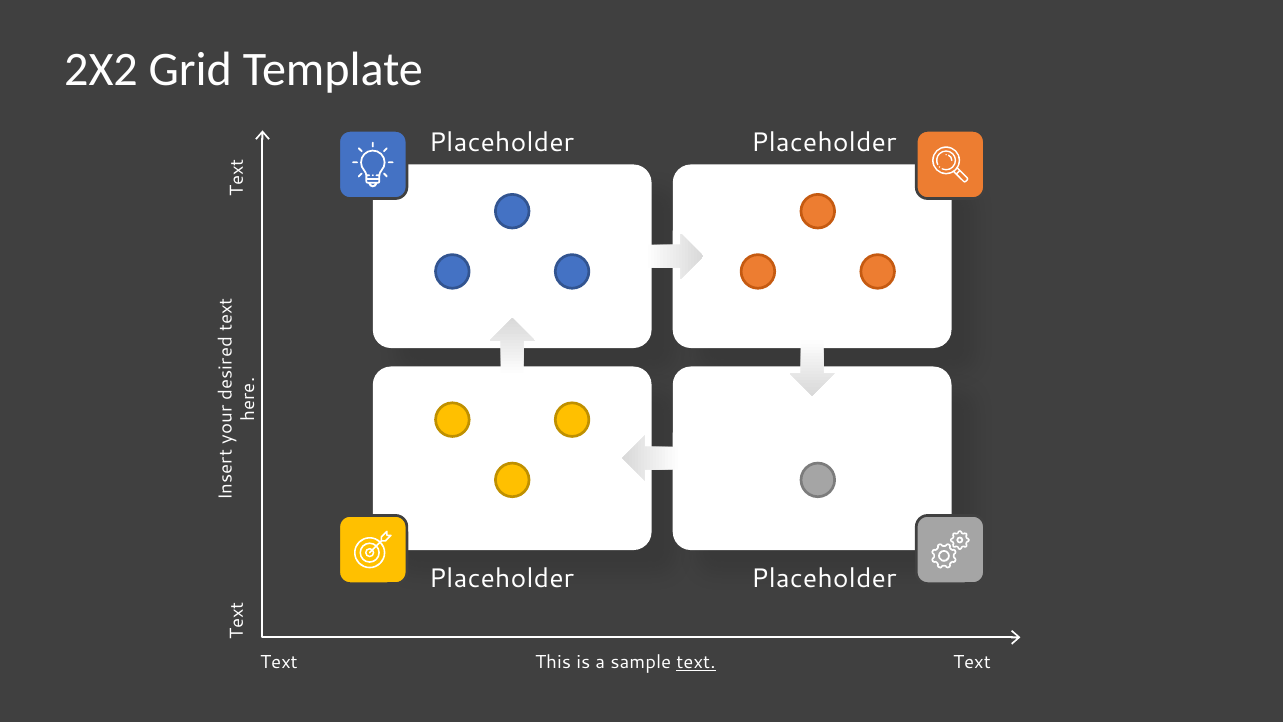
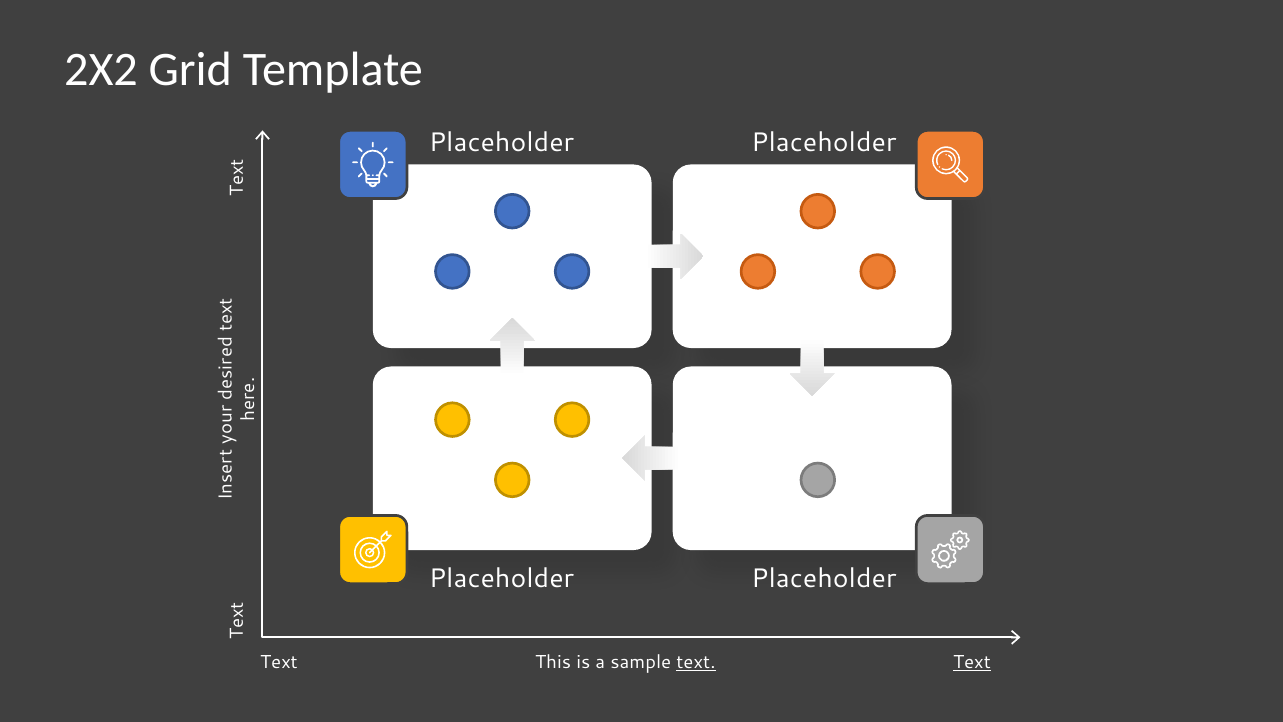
Text at (972, 662) underline: none -> present
